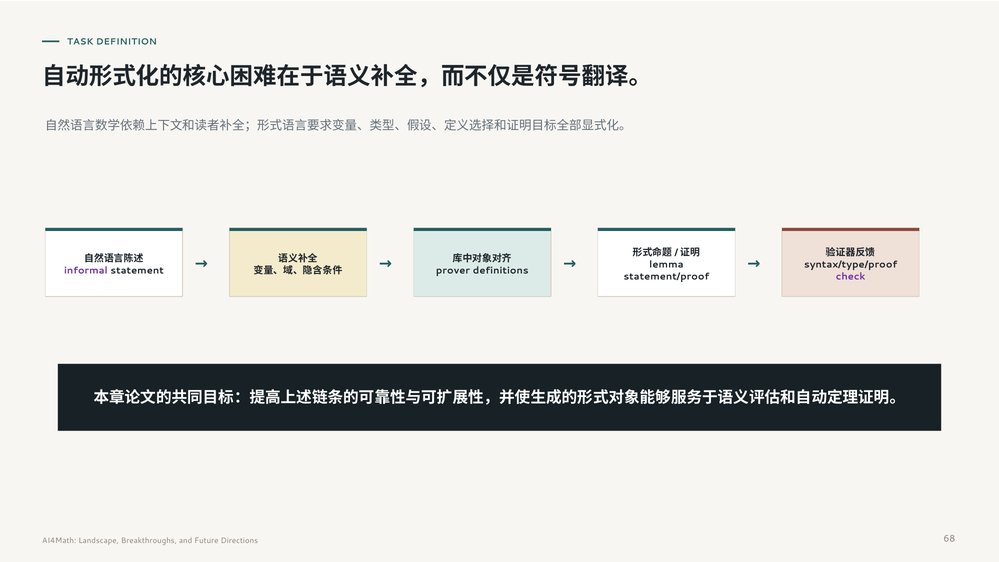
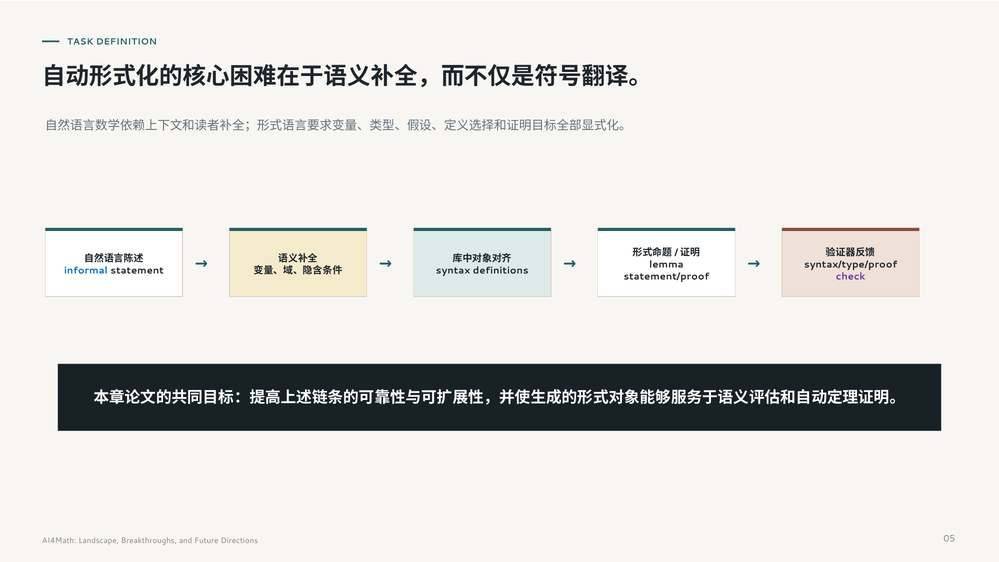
informal colour: purple -> blue
prover: prover -> syntax
68: 68 -> 05
